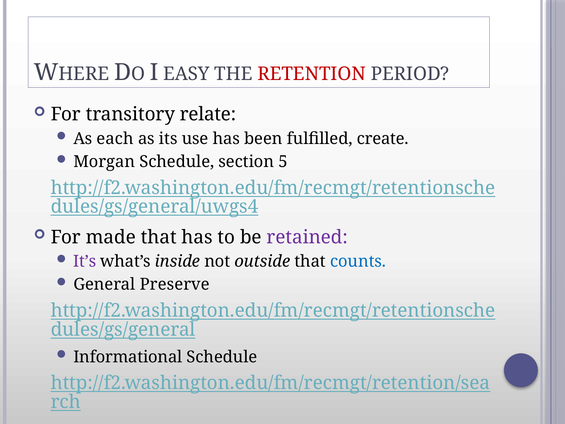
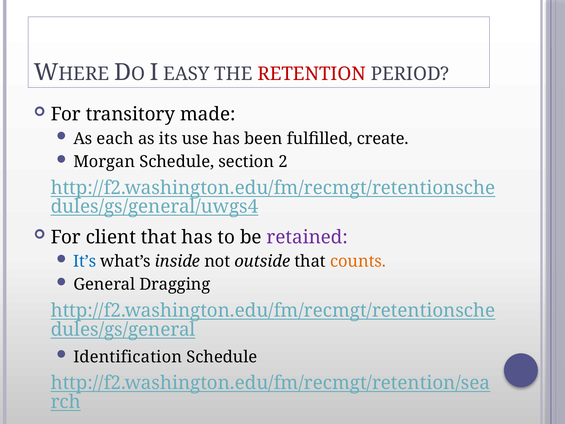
relate: relate -> made
5: 5 -> 2
made: made -> client
It’s colour: purple -> blue
counts colour: blue -> orange
Preserve: Preserve -> Dragging
Informational: Informational -> Identification
